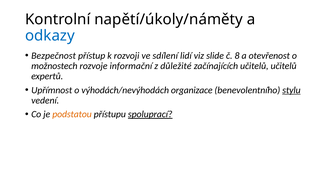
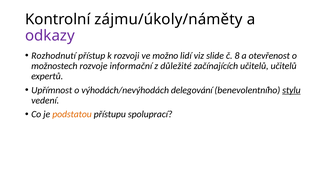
napětí/úkoly/náměty: napětí/úkoly/náměty -> zájmu/úkoly/náměty
odkazy colour: blue -> purple
Bezpečnost: Bezpečnost -> Rozhodnutí
sdílení: sdílení -> možno
organizace: organizace -> delegování
spoluprací underline: present -> none
